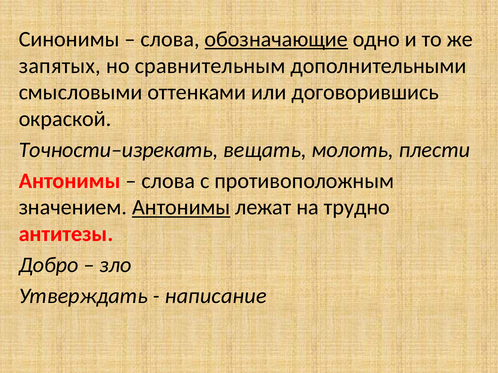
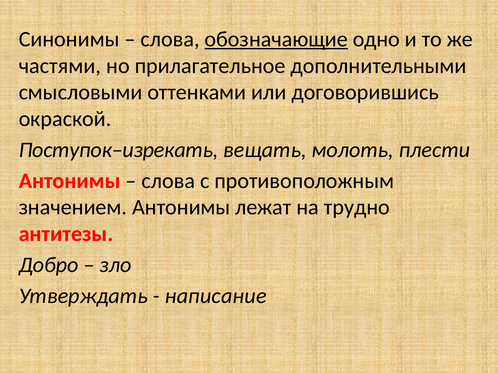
запятых: запятых -> частями
сравнительным: сравнительным -> прилагательное
Точности–изрекать: Точности–изрекать -> Поступок–изрекать
Антонимы at (181, 208) underline: present -> none
